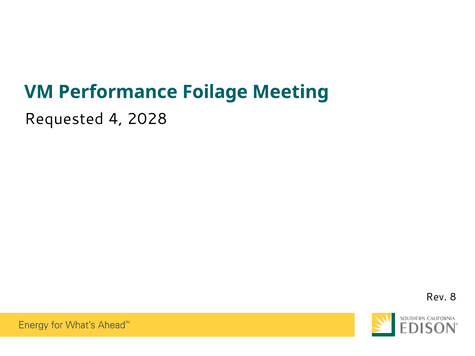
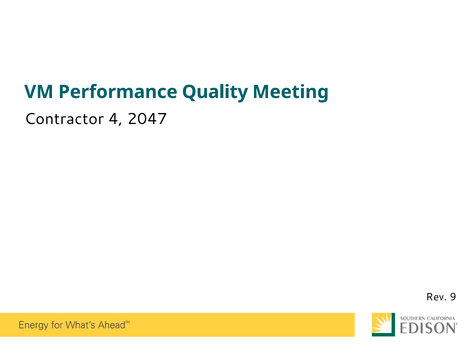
Foilage: Foilage -> Quality
Requested: Requested -> Contractor
2028: 2028 -> 2047
8: 8 -> 9
